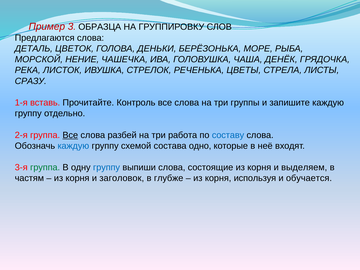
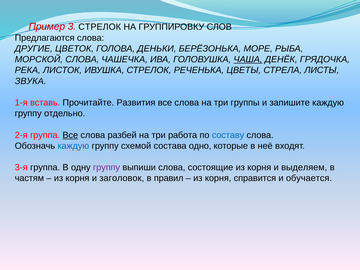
3 ОБРАЗЦА: ОБРАЗЦА -> СТРЕЛОК
ДЕТАЛЬ: ДЕТАЛЬ -> ДРУГИЕ
МОРСКОЙ НЕНИЕ: НЕНИЕ -> СЛОВА
ЧАША underline: none -> present
СРАЗУ: СРАЗУ -> ЗВУКА
Контроль: Контроль -> Развития
группа at (45, 167) colour: green -> black
группу at (107, 167) colour: blue -> purple
глубже: глубже -> правил
используя: используя -> справится
